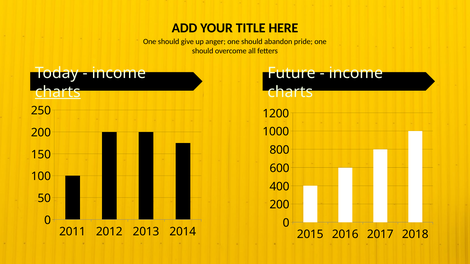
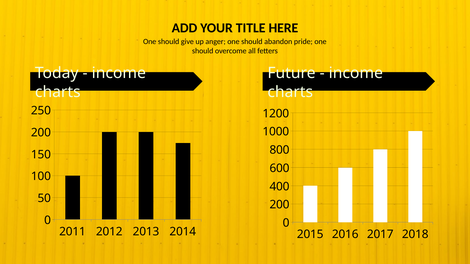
charts at (58, 92) underline: present -> none
